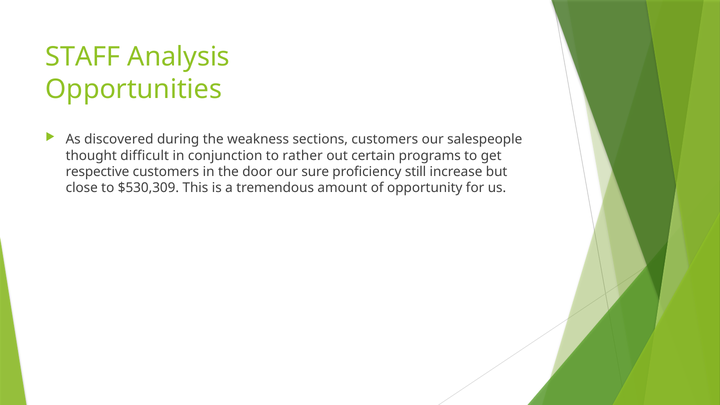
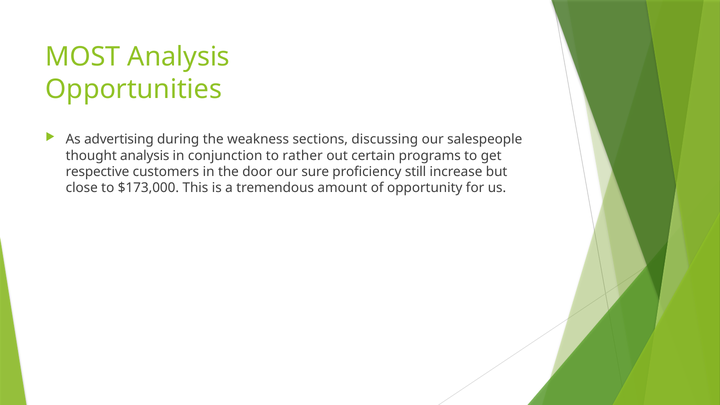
STAFF: STAFF -> MOST
discovered: discovered -> advertising
sections customers: customers -> discussing
thought difficult: difficult -> analysis
$530,309: $530,309 -> $173,000
